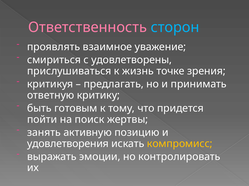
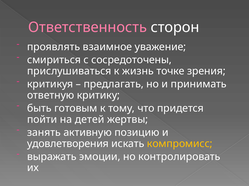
сторон colour: light blue -> white
удовлетворены: удовлетворены -> сосредоточены
поиск: поиск -> детей
